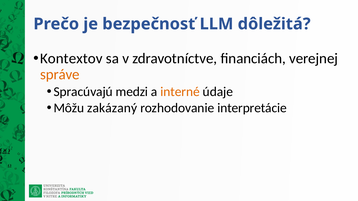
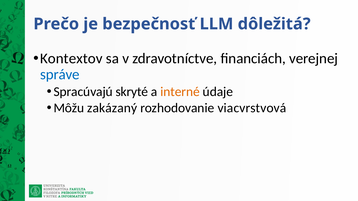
správe colour: orange -> blue
medzi: medzi -> skryté
interpretácie: interpretácie -> viacvrstvová
